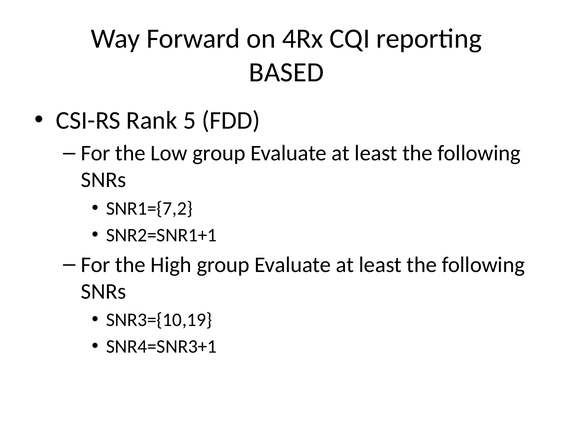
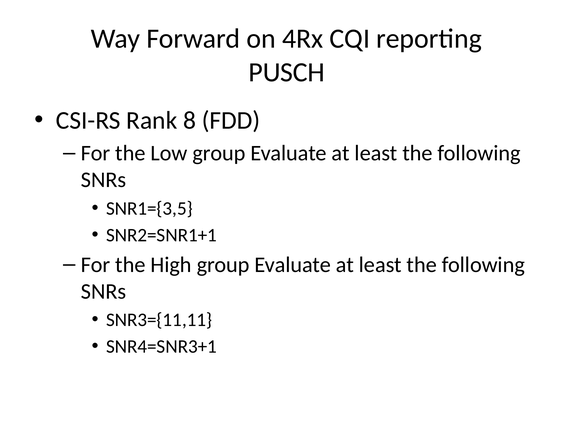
BASED: BASED -> PUSCH
5: 5 -> 8
SNR1={7,2: SNR1={7,2 -> SNR1={3,5
SNR3={10,19: SNR3={10,19 -> SNR3={11,11
